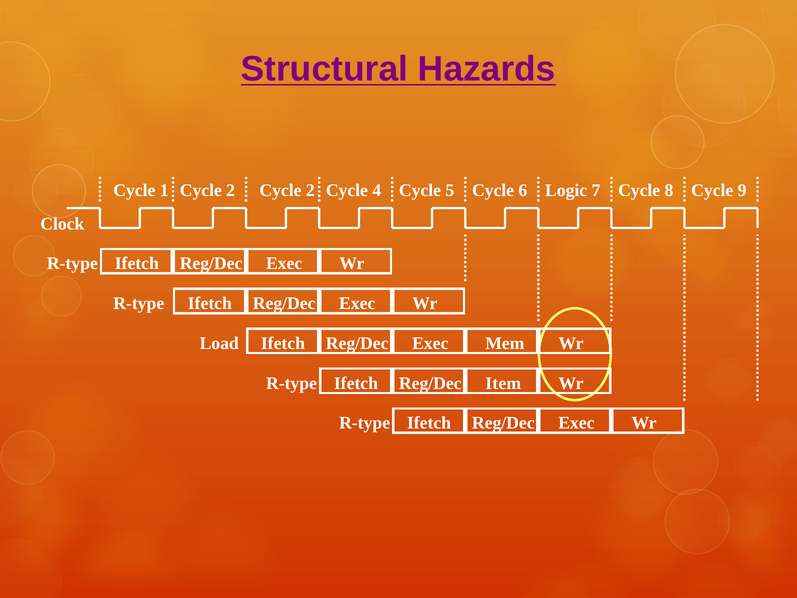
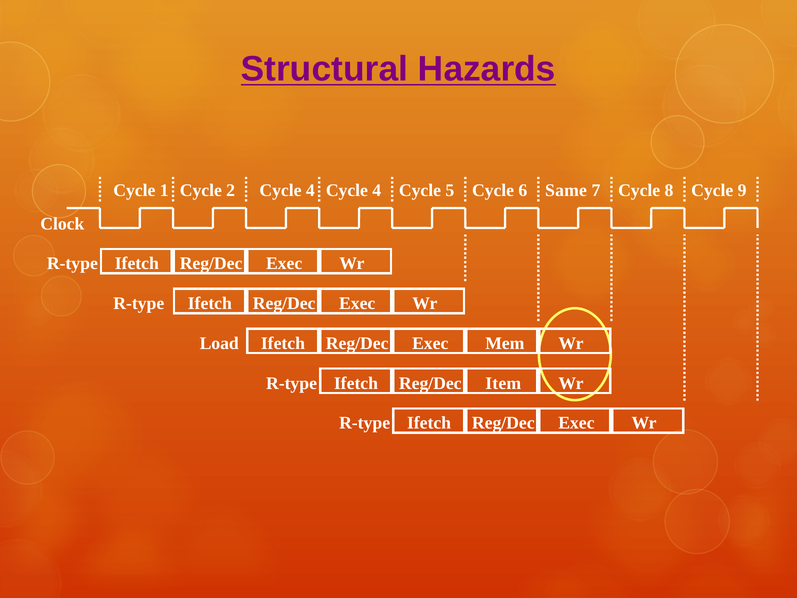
2 Cycle 2: 2 -> 4
Logic: Logic -> Same
